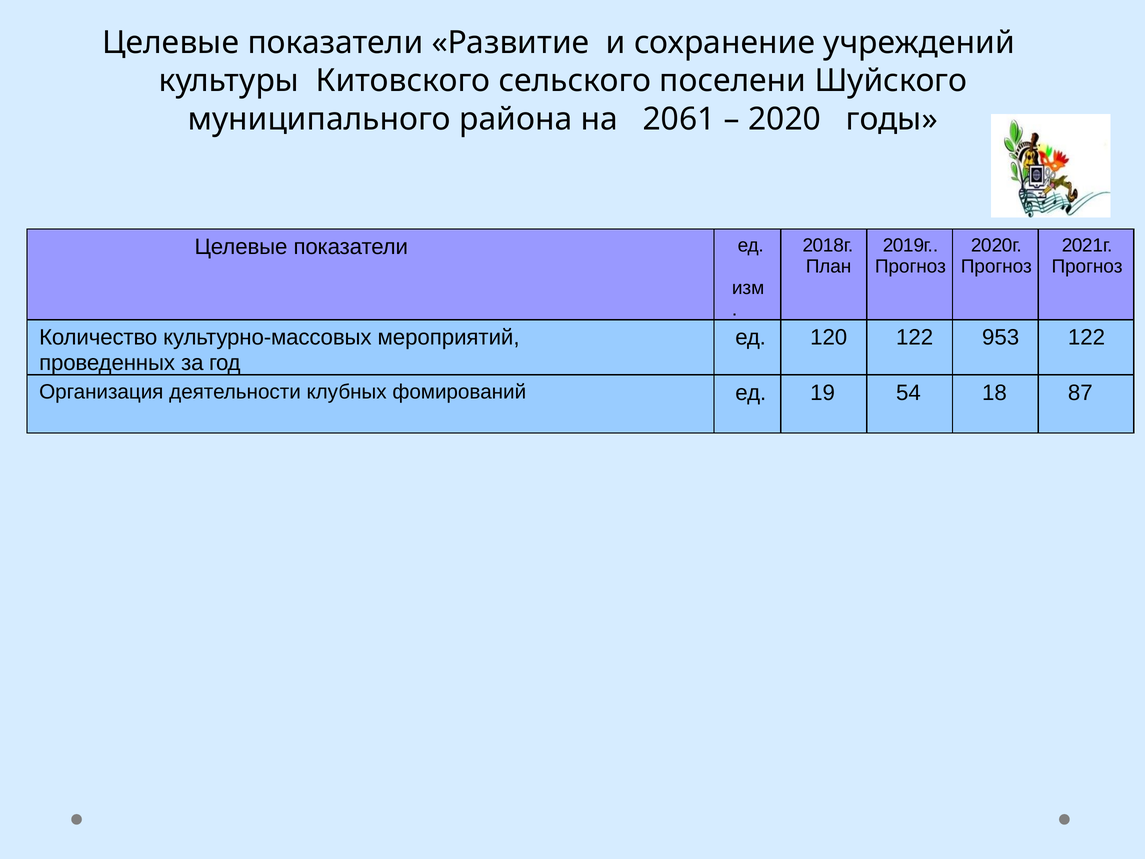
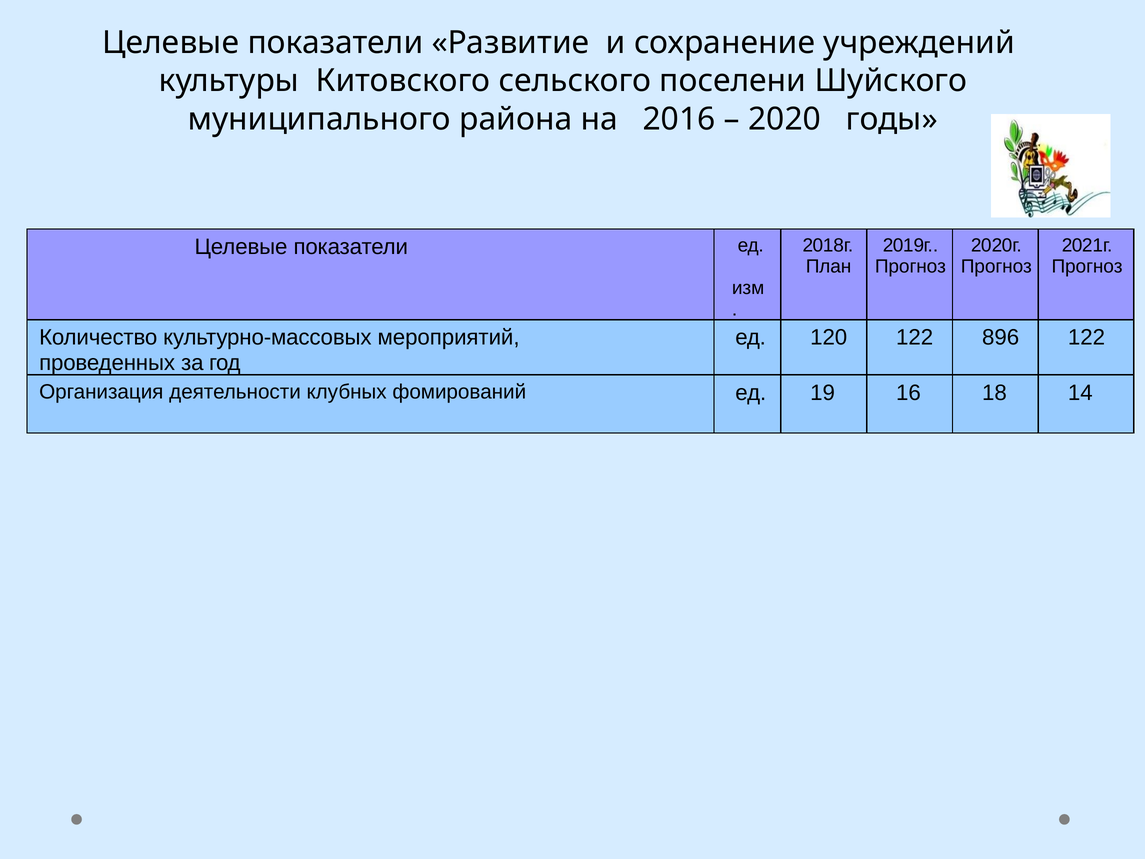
2061: 2061 -> 2016
953: 953 -> 896
54: 54 -> 16
87: 87 -> 14
